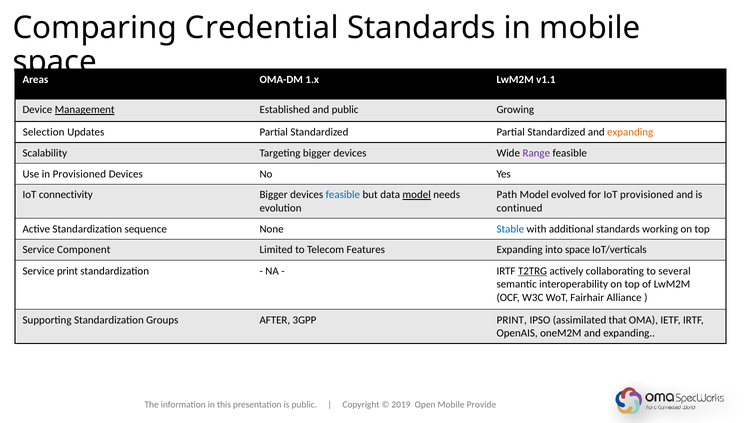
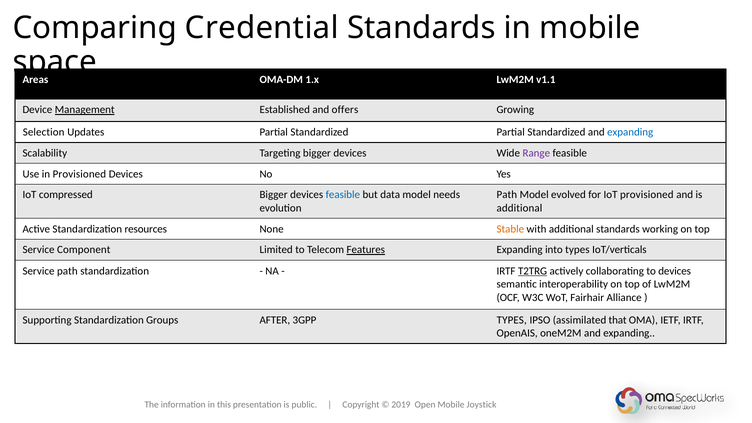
and public: public -> offers
expanding at (630, 132) colour: orange -> blue
connectivity: connectivity -> compressed
model at (417, 195) underline: present -> none
continued at (519, 208): continued -> additional
sequence: sequence -> resources
Stable colour: blue -> orange
Features underline: none -> present
into space: space -> types
Service print: print -> path
to several: several -> devices
3GPP PRINT: PRINT -> TYPES
Provide: Provide -> Joystick
